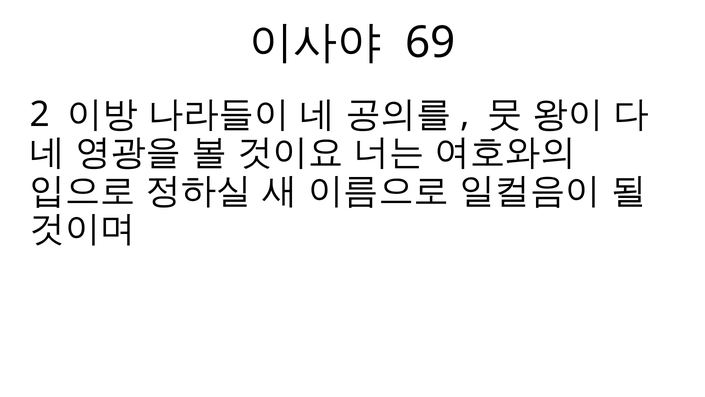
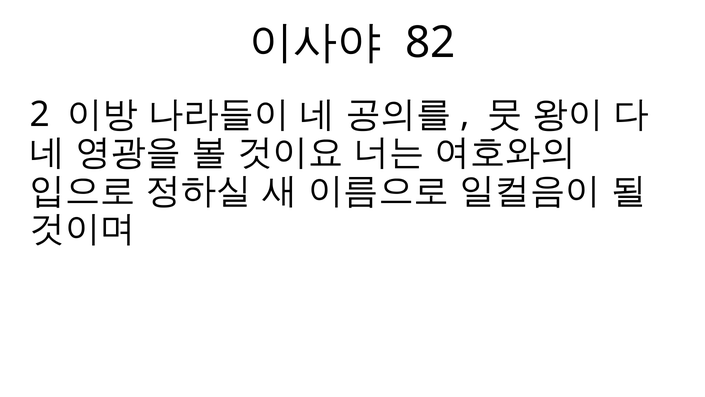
69: 69 -> 82
